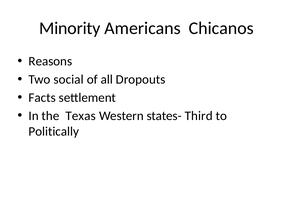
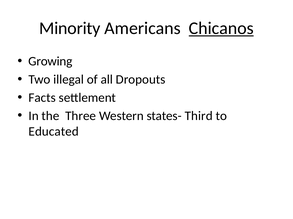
Chicanos underline: none -> present
Reasons: Reasons -> Growing
social: social -> illegal
Texas: Texas -> Three
Politically: Politically -> Educated
